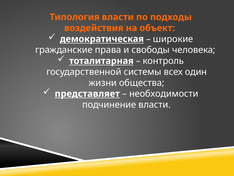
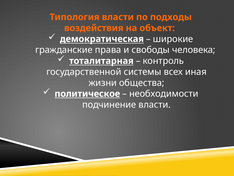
один: один -> иная
представляет: представляет -> политическое
